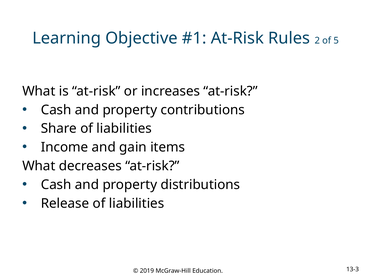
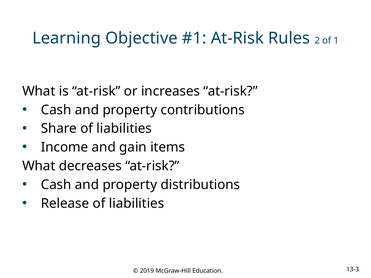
5: 5 -> 1
